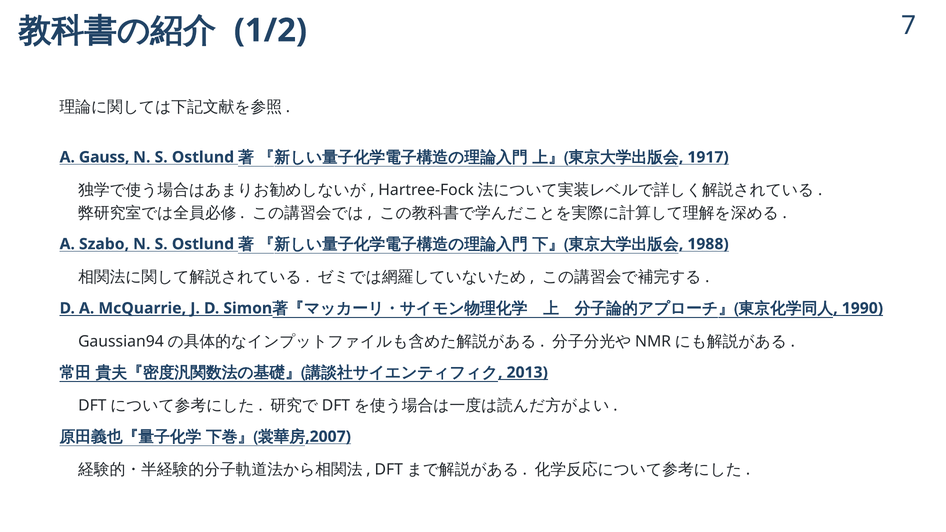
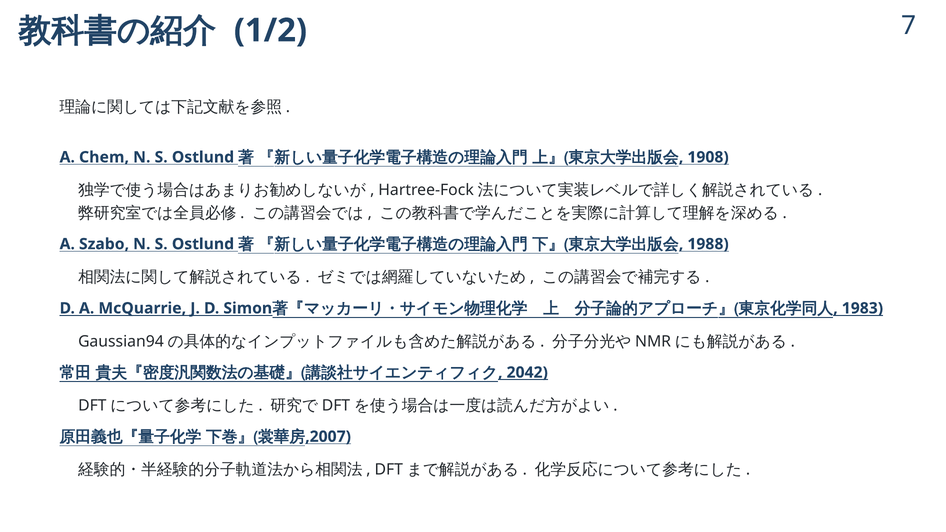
Gauss: Gauss -> Chem
1917: 1917 -> 1908
1990: 1990 -> 1983
2013: 2013 -> 2042
